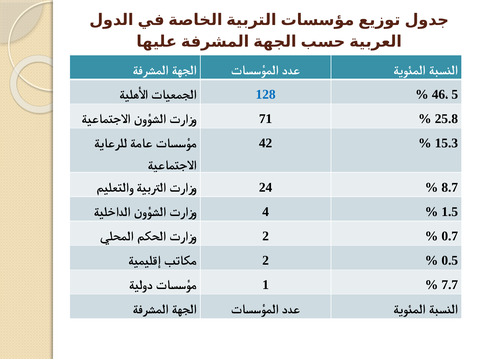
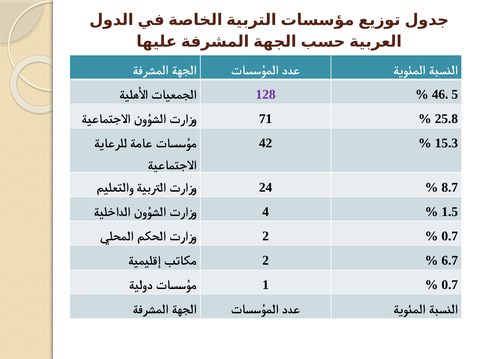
128 colour: blue -> purple
0.5: 0.5 -> 6.7
1 7.7: 7.7 -> 0.7
